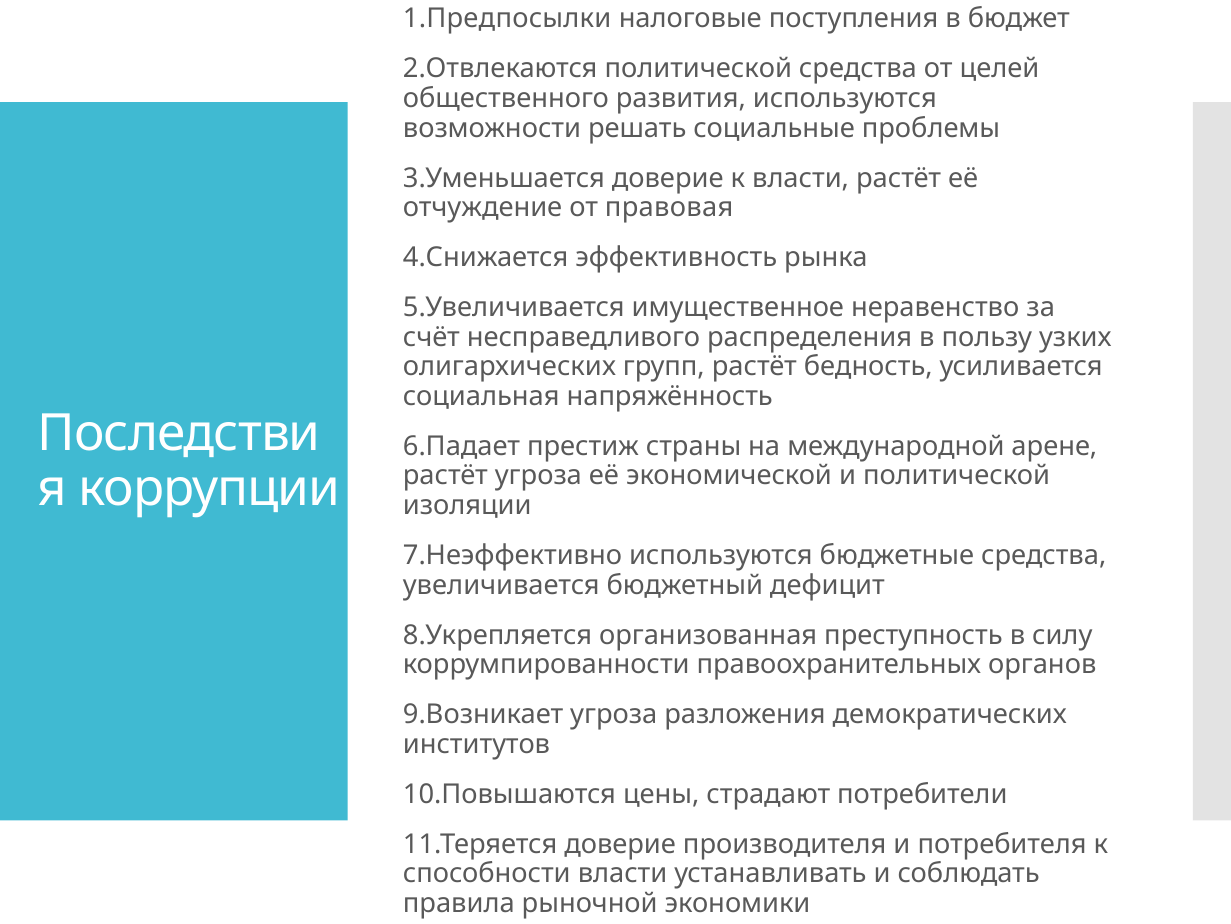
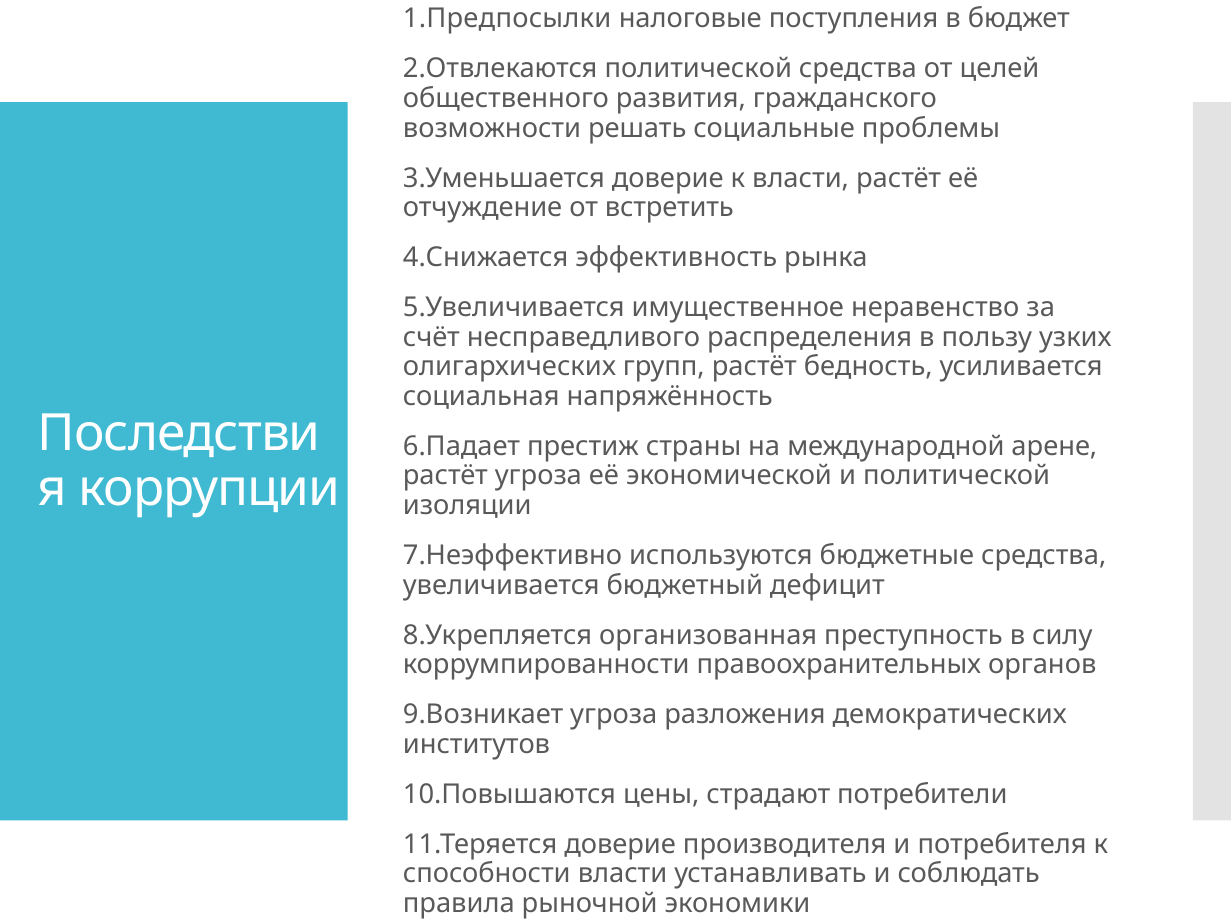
развития используются: используются -> гражданского
правовая: правовая -> встретить
